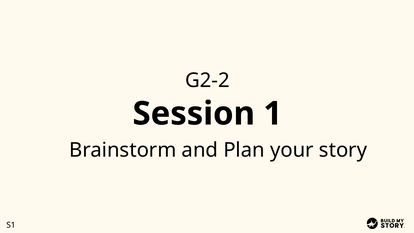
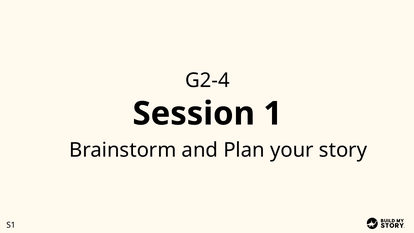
G2-2: G2-2 -> G2-4
